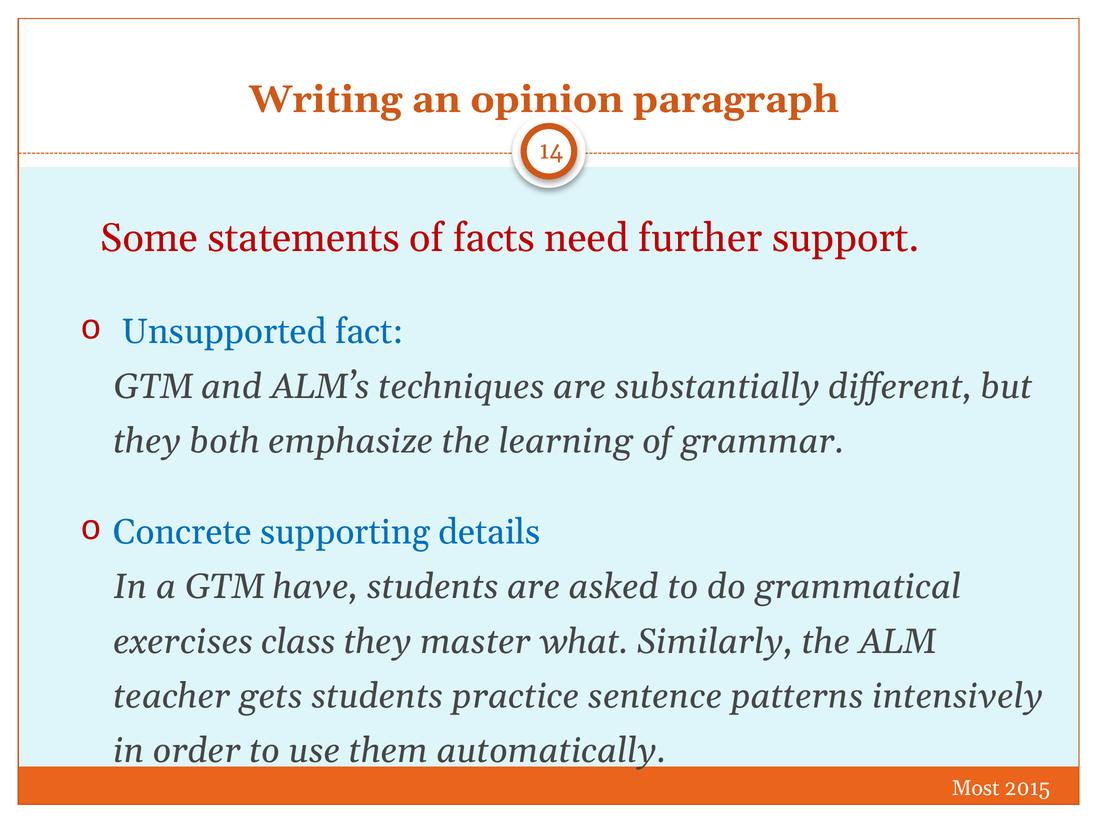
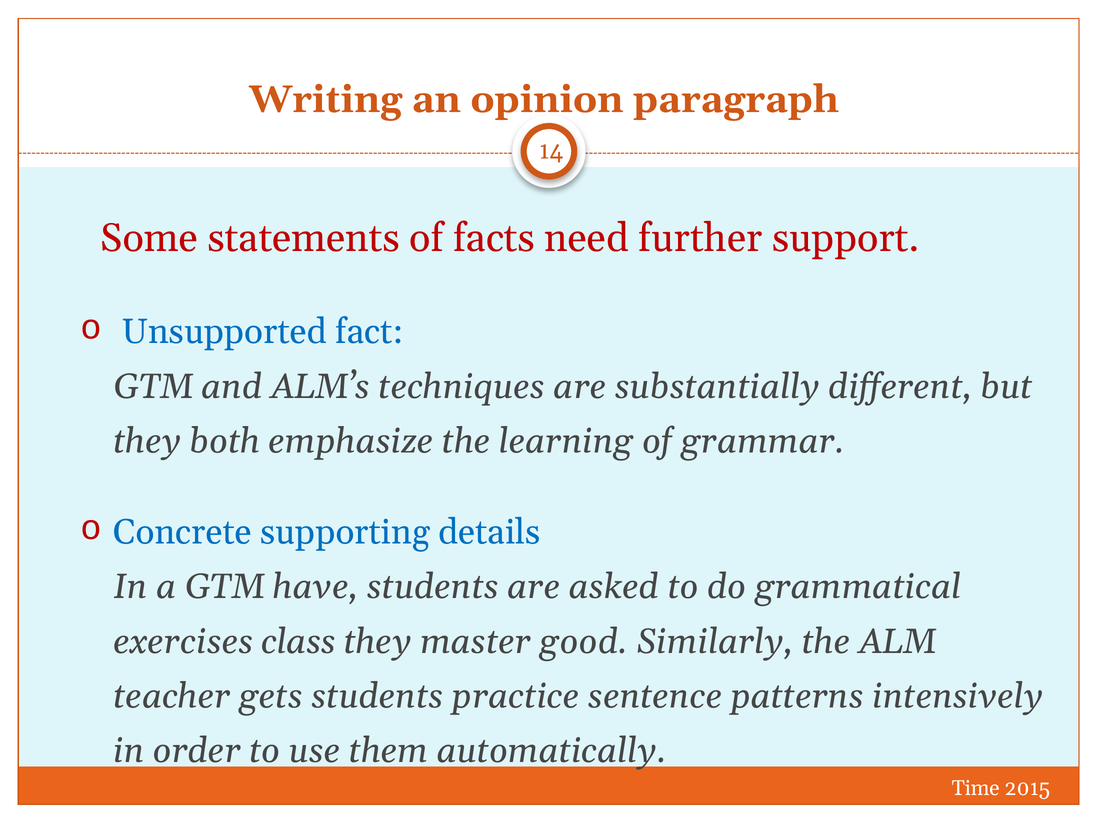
what: what -> good
Most: Most -> Time
